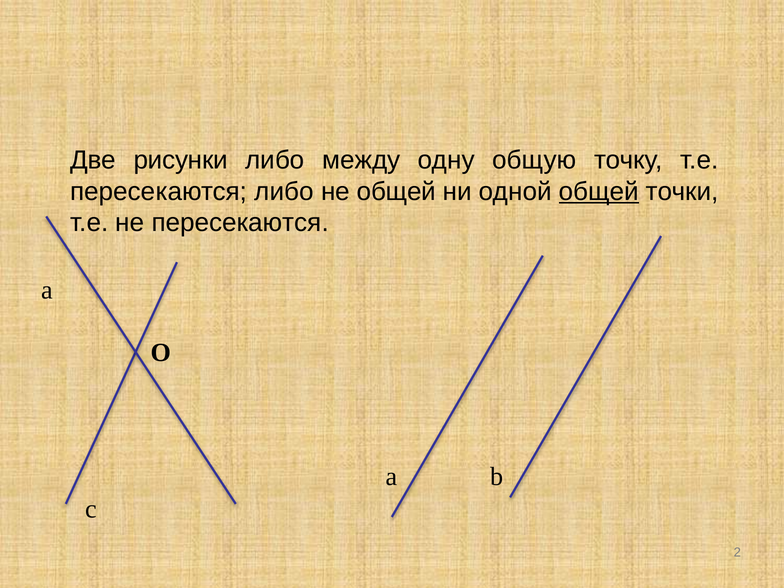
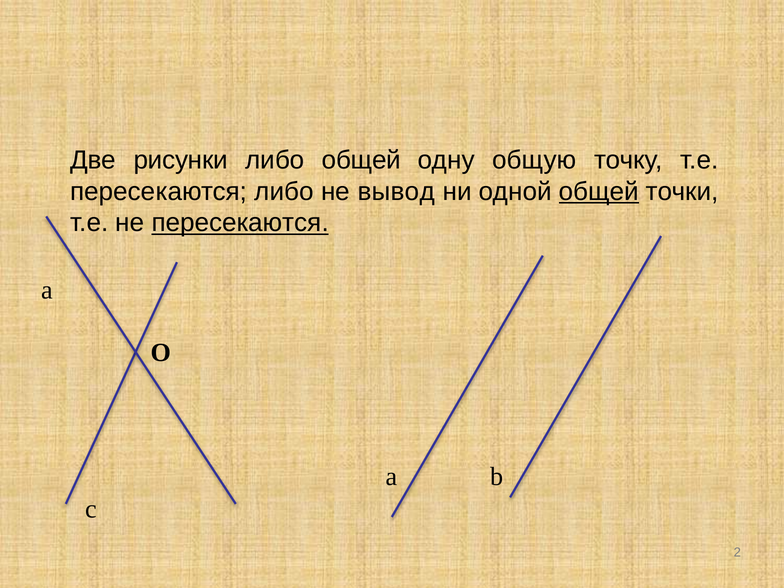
либо между: между -> общей
не общей: общей -> вывод
пересекаются at (240, 223) underline: none -> present
